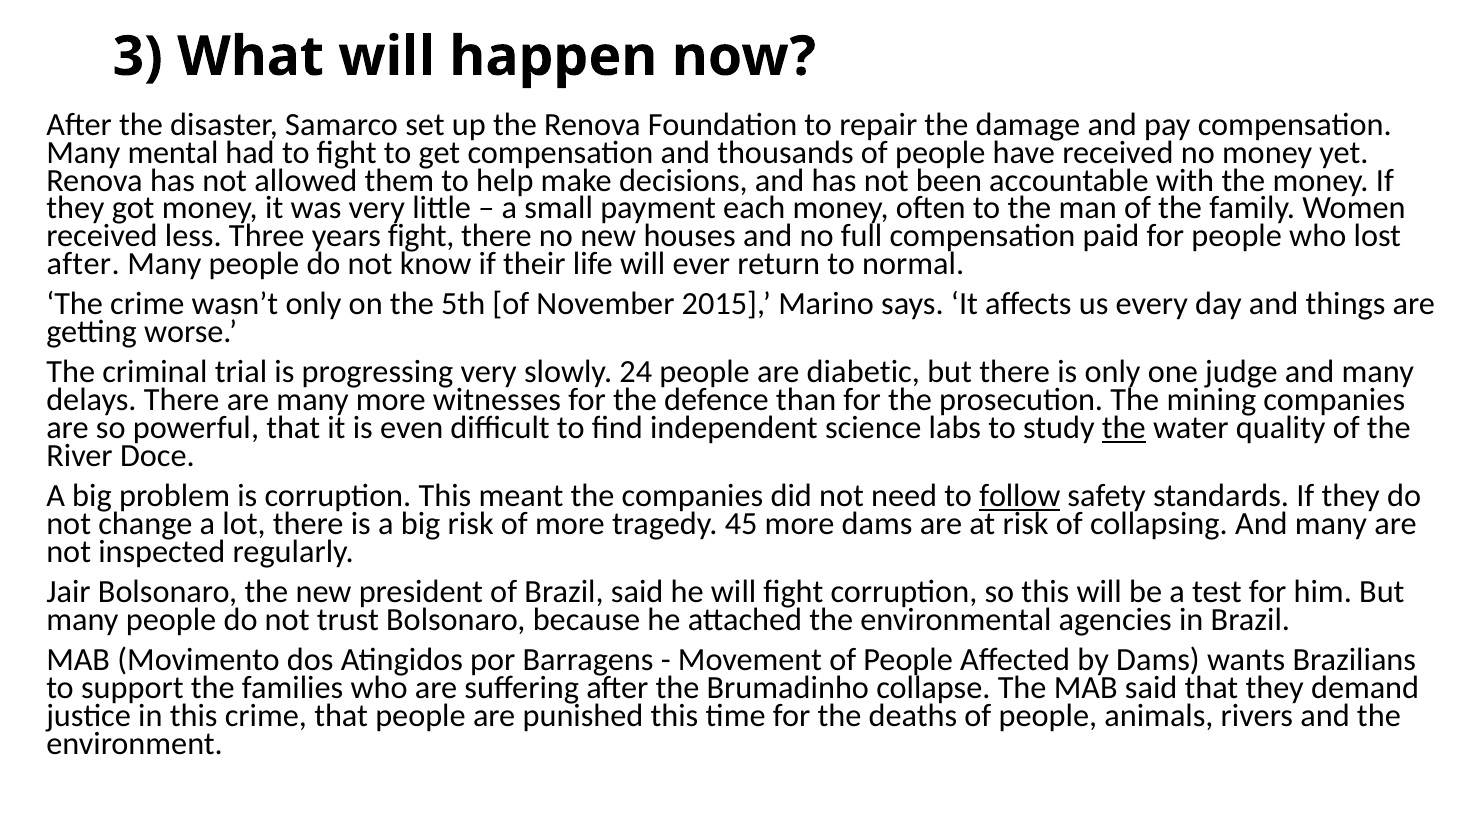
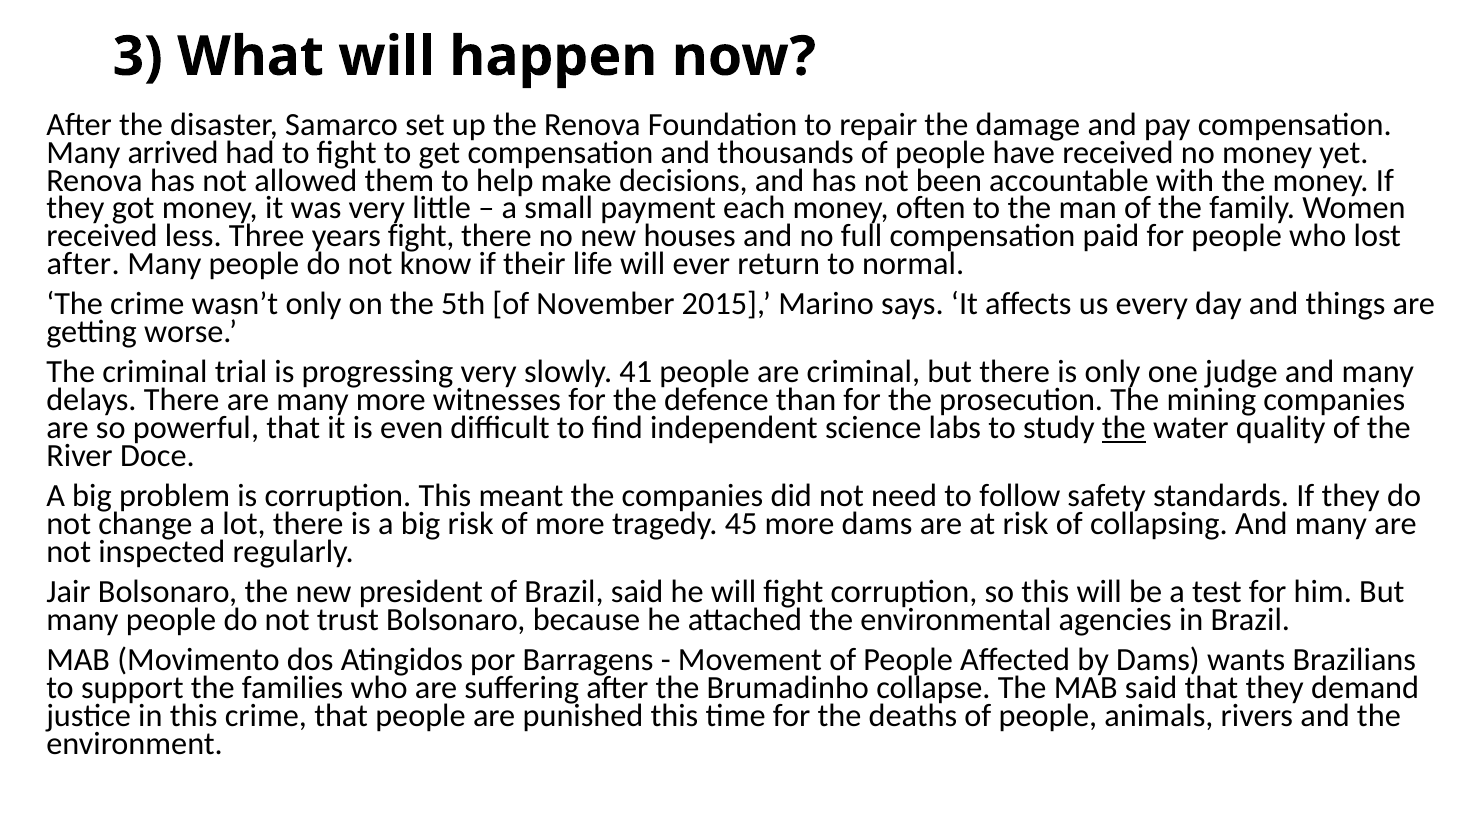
mental: mental -> arrived
24: 24 -> 41
are diabetic: diabetic -> criminal
follow underline: present -> none
